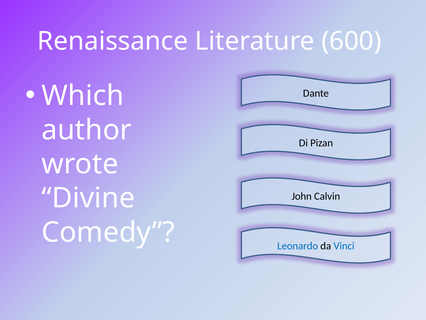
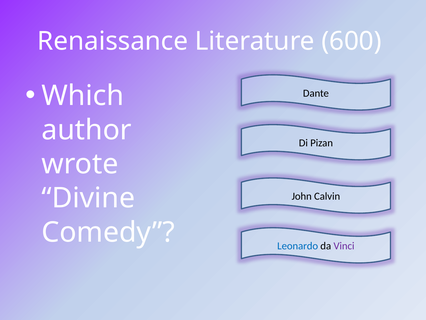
Vinci colour: blue -> purple
